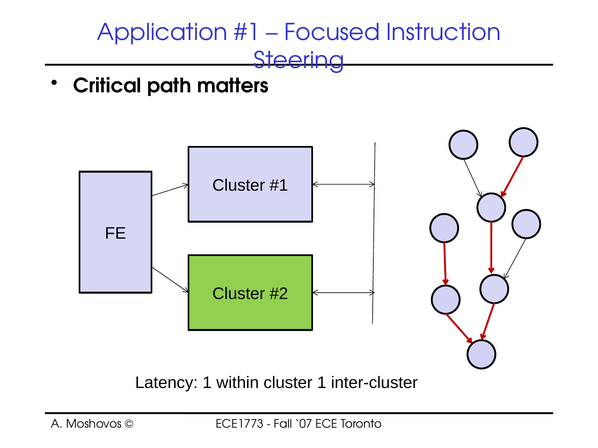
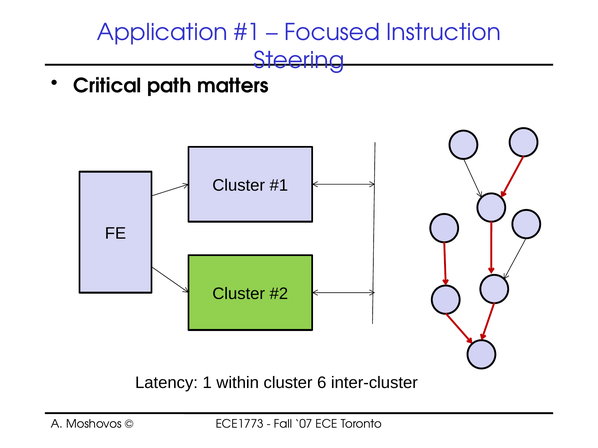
cluster 1: 1 -> 6
